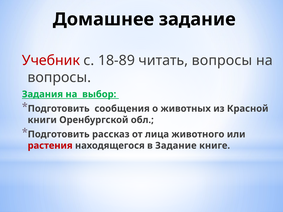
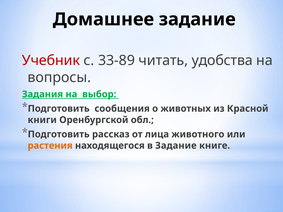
18-89: 18-89 -> 33-89
читать вопросы: вопросы -> удобства
растения colour: red -> orange
